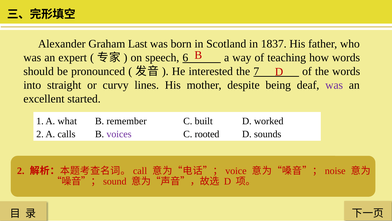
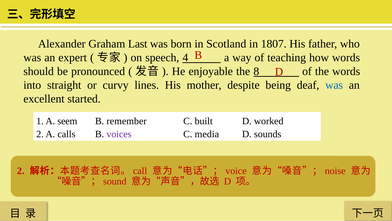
1837: 1837 -> 1807
6: 6 -> 4
interested: interested -> enjoyable
7: 7 -> 8
was at (334, 85) colour: purple -> blue
what: what -> seem
rooted: rooted -> media
